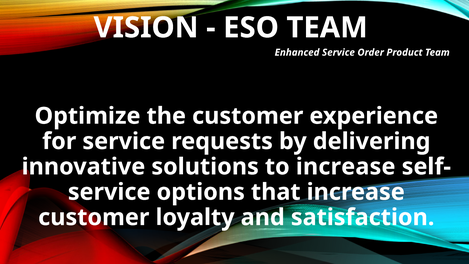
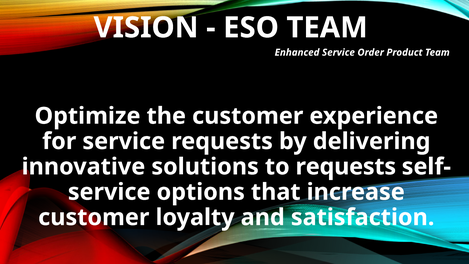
to increase: increase -> requests
